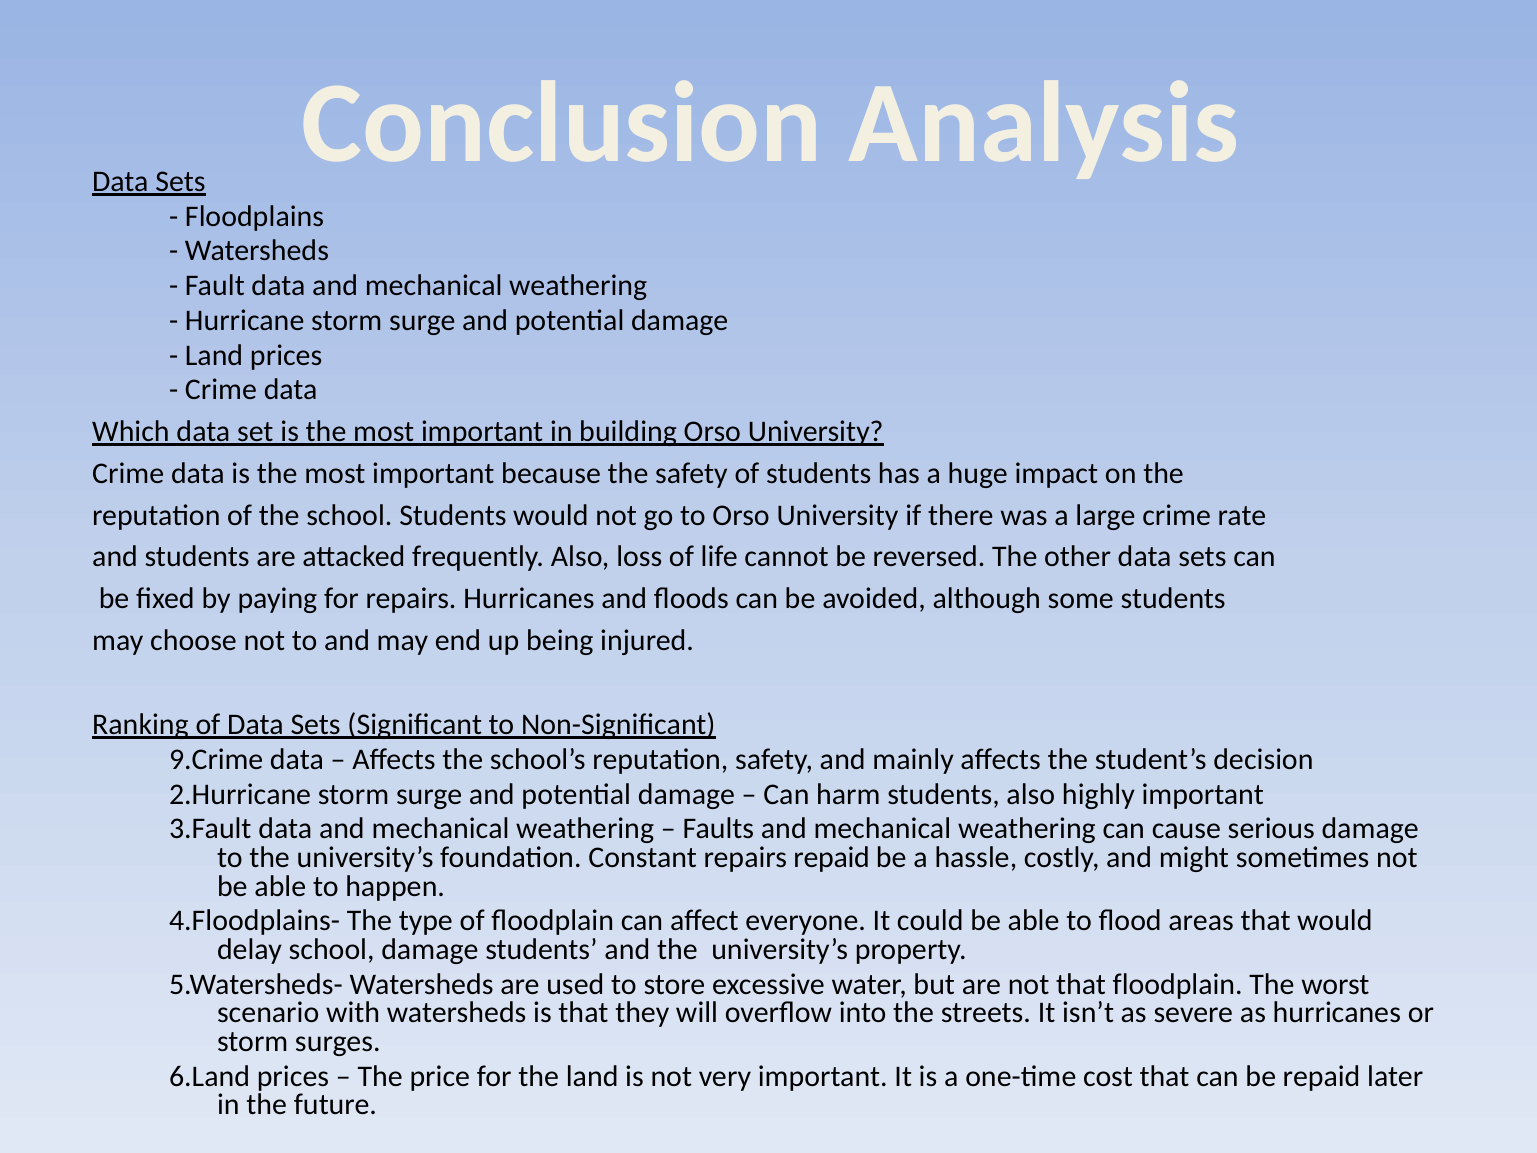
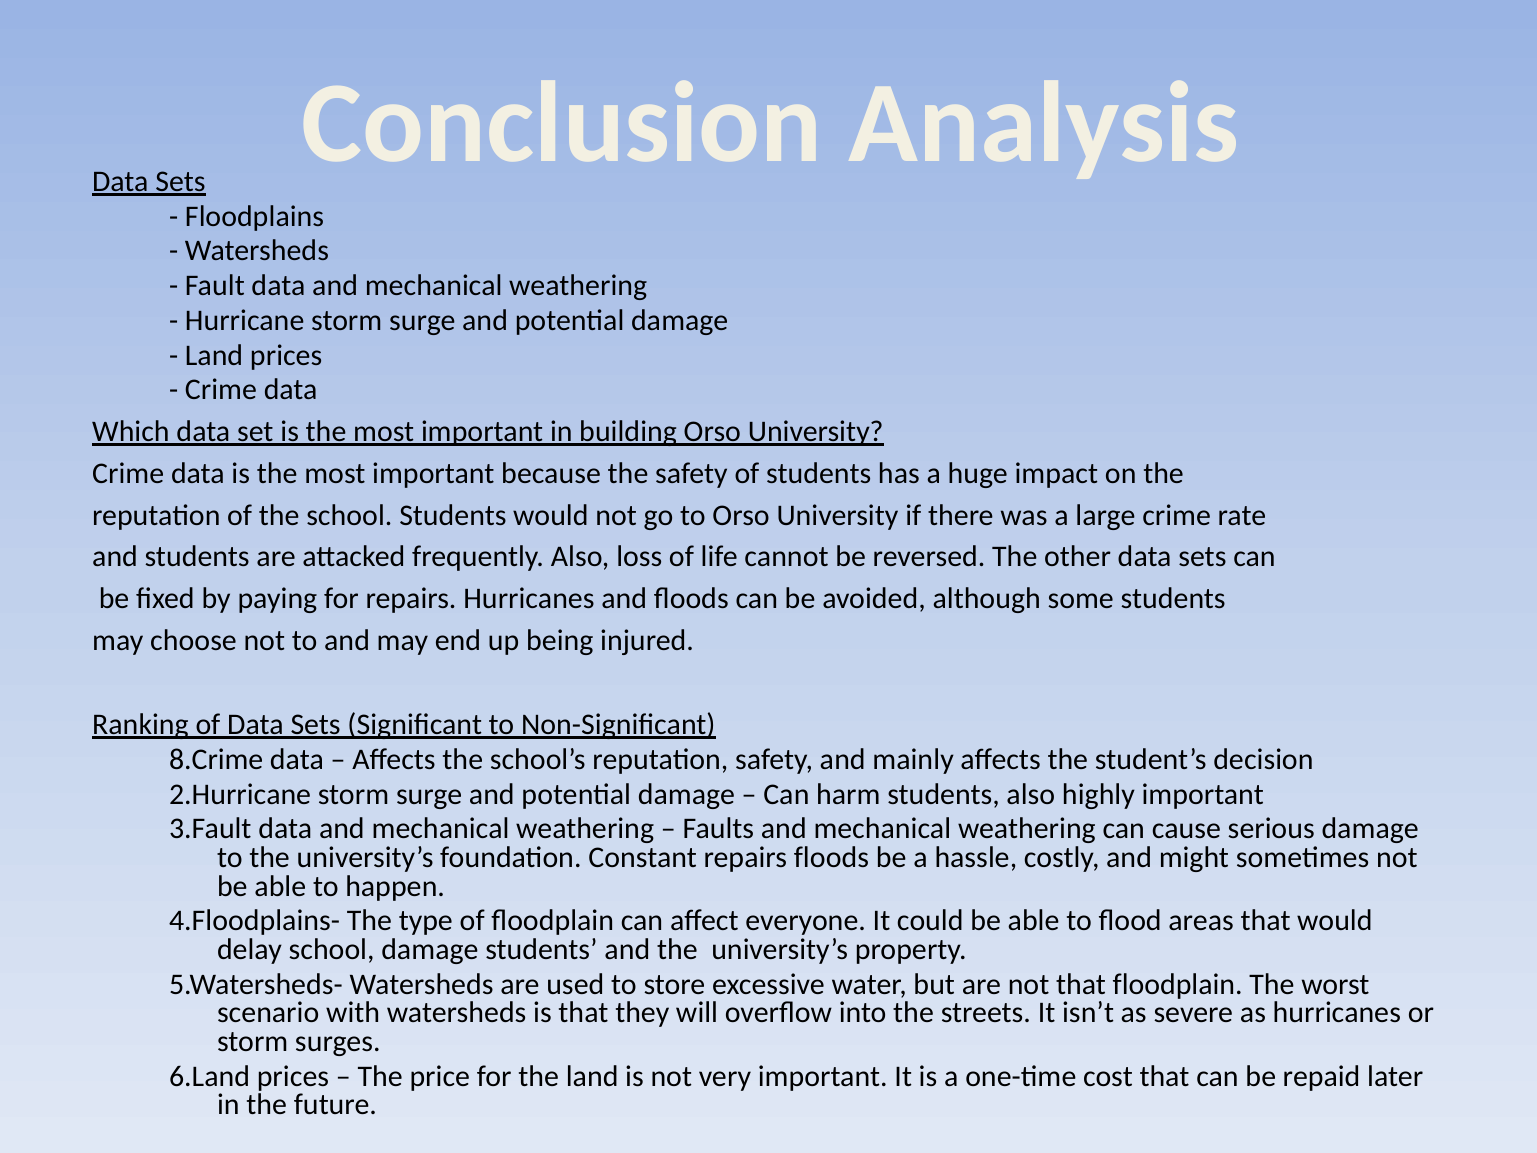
9.Crime: 9.Crime -> 8.Crime
repairs repaid: repaid -> floods
